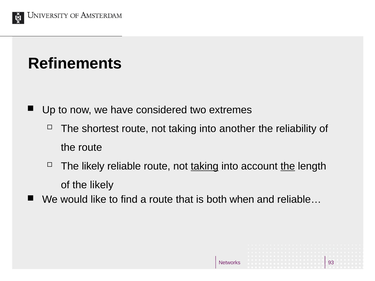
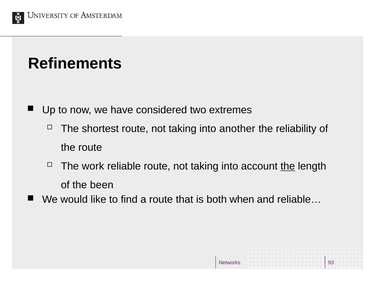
likely at (93, 166): likely -> work
taking at (205, 166) underline: present -> none
of the likely: likely -> been
